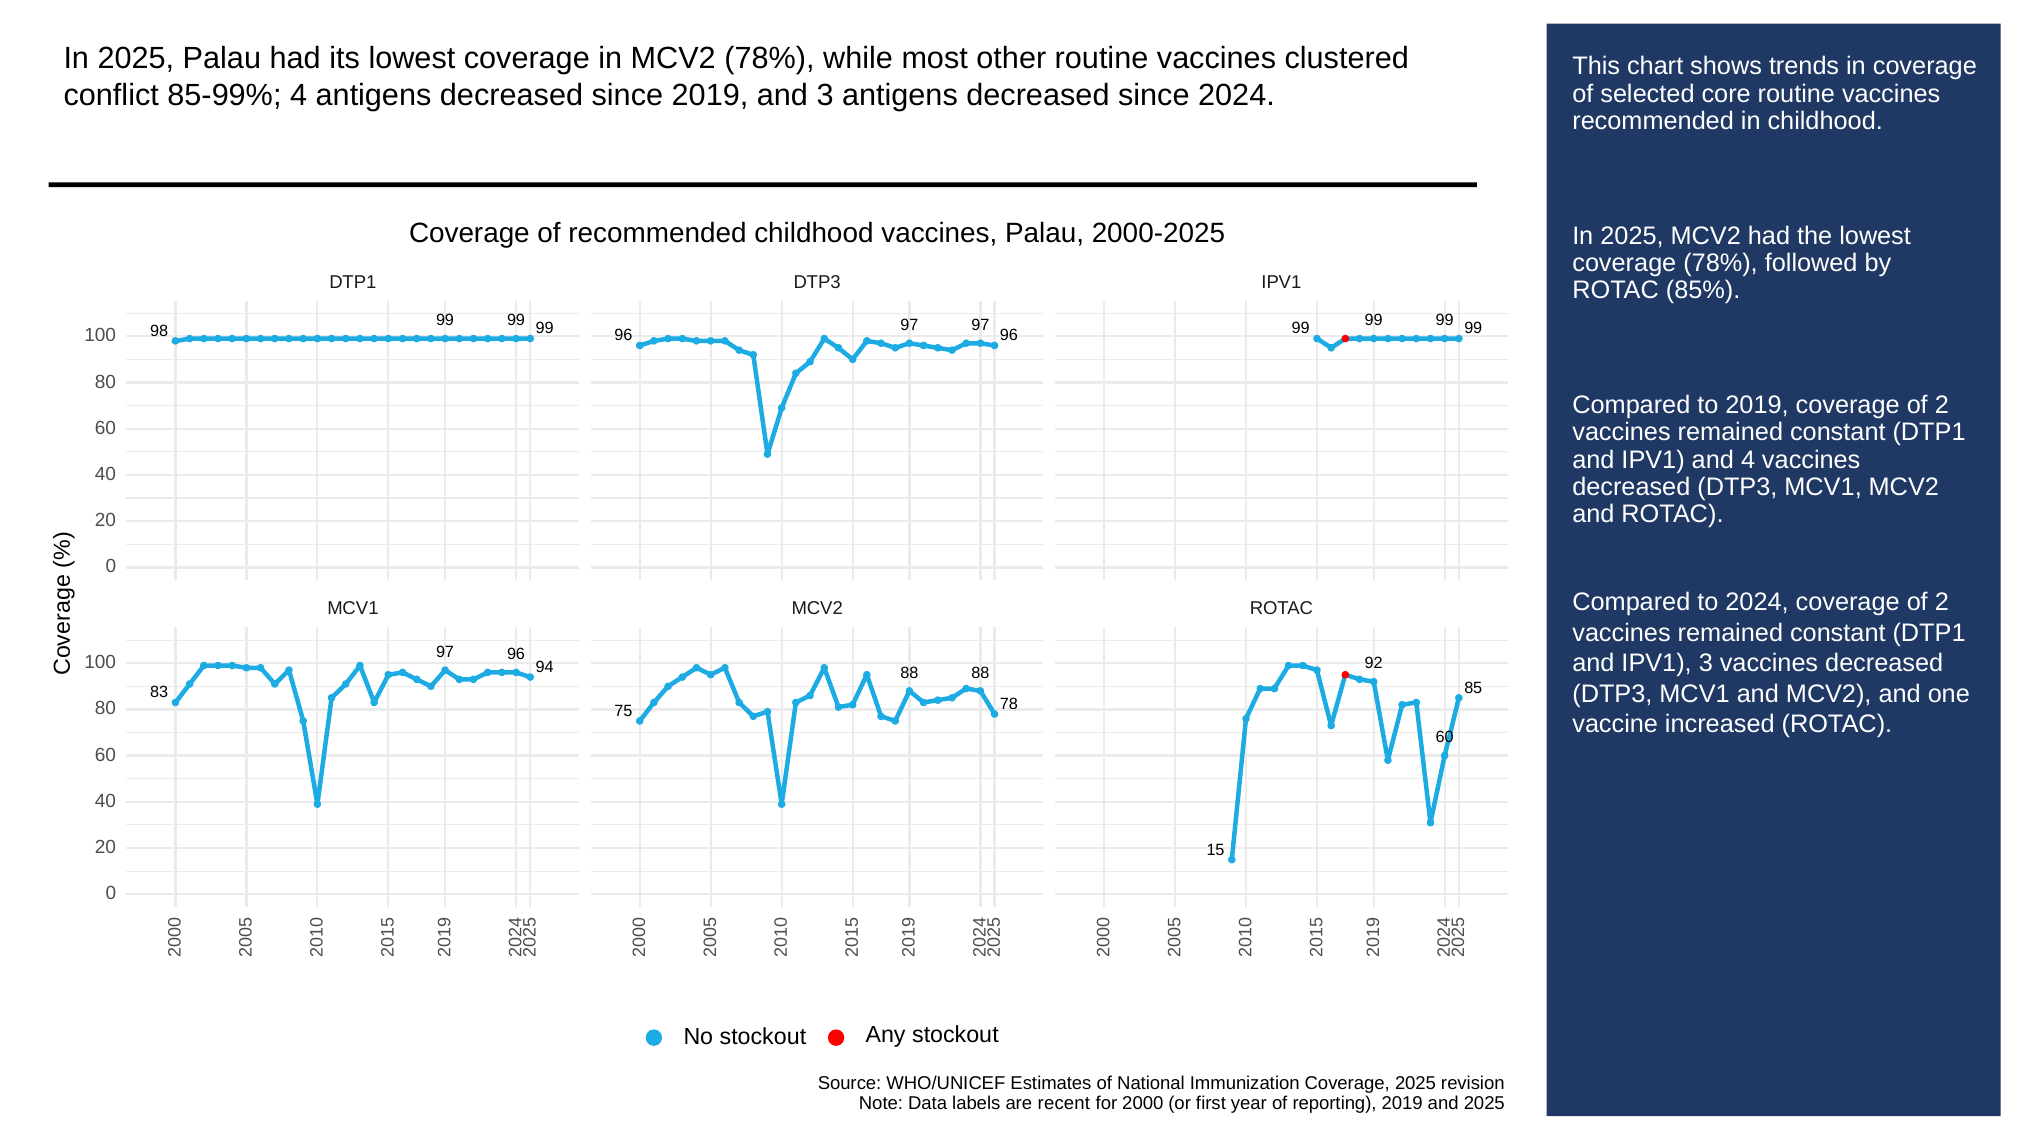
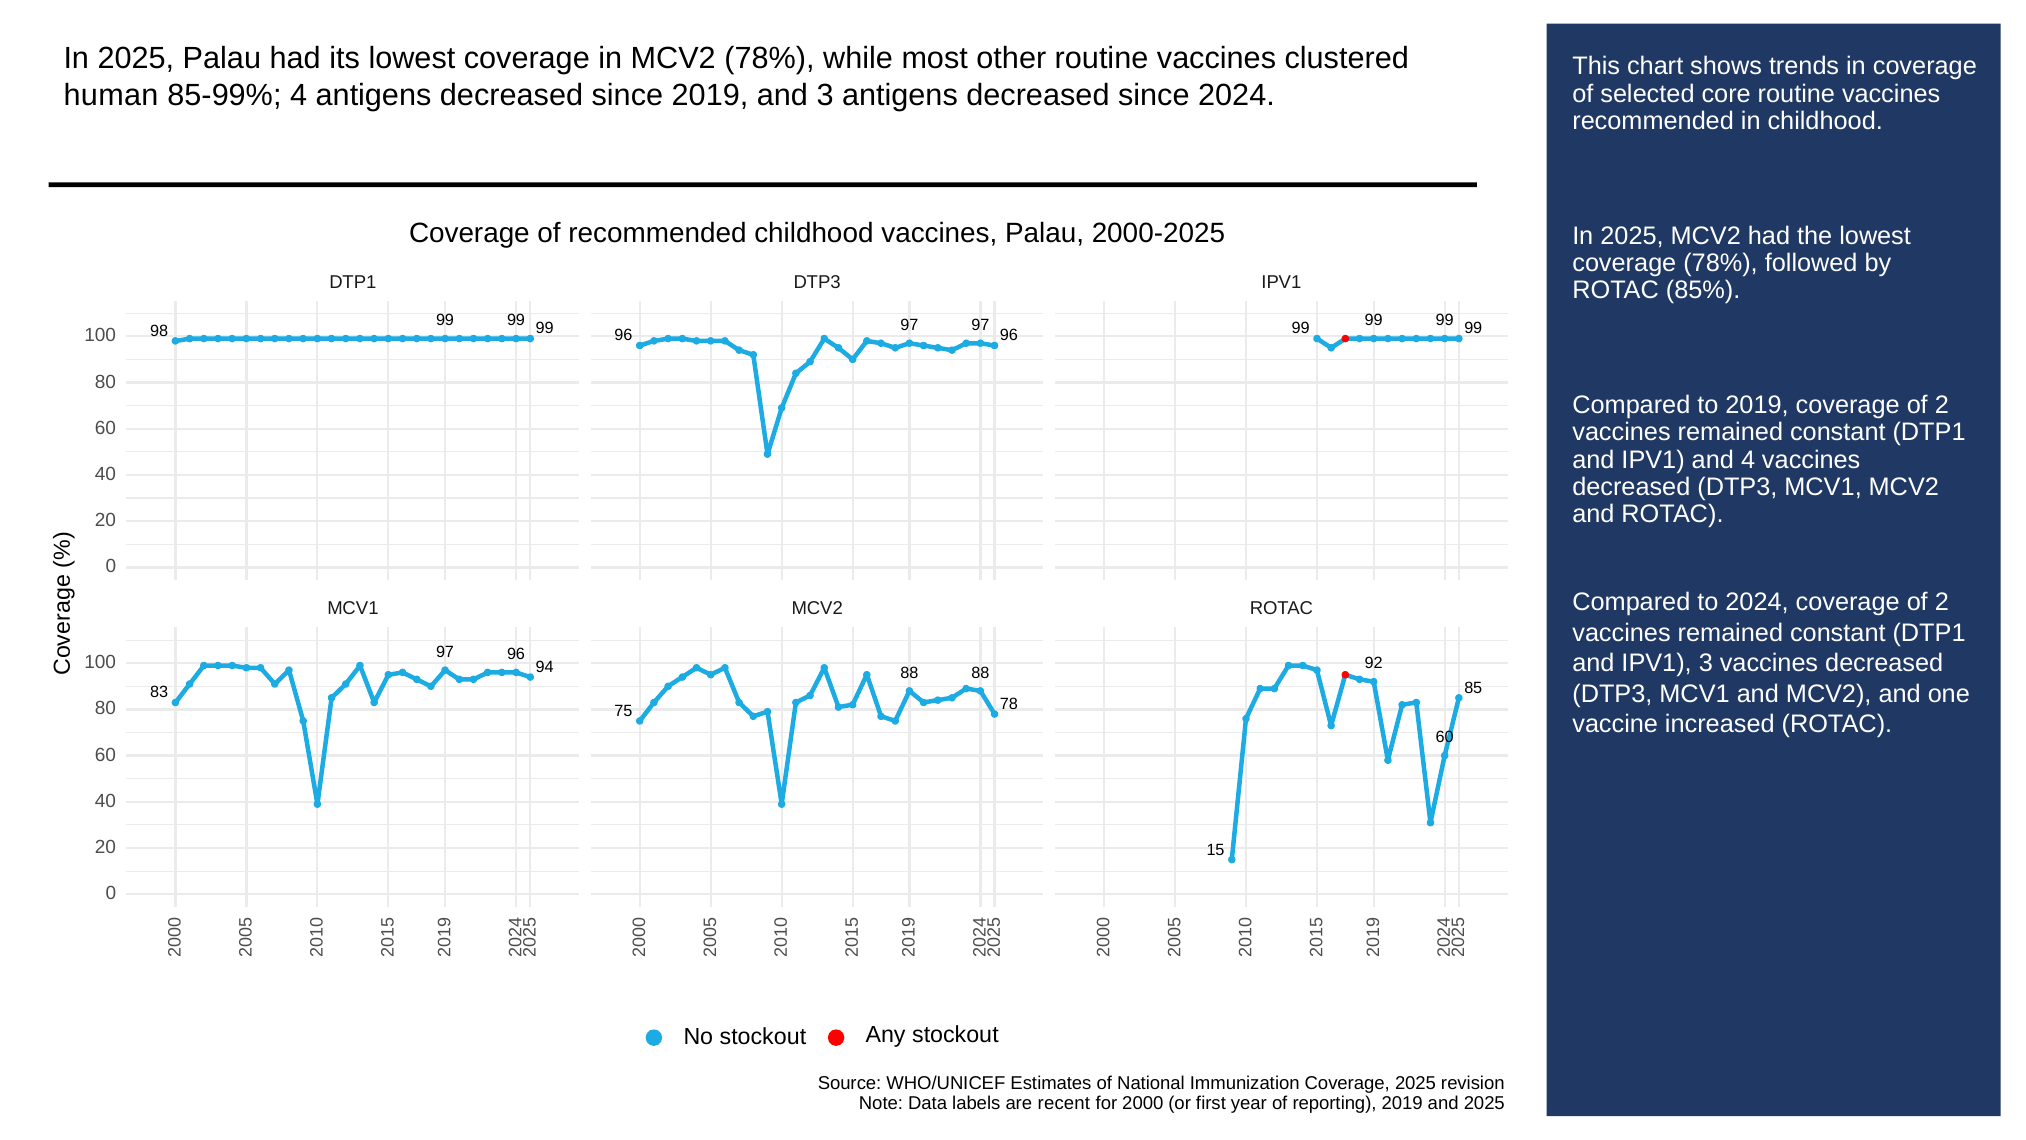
conflict: conflict -> human
